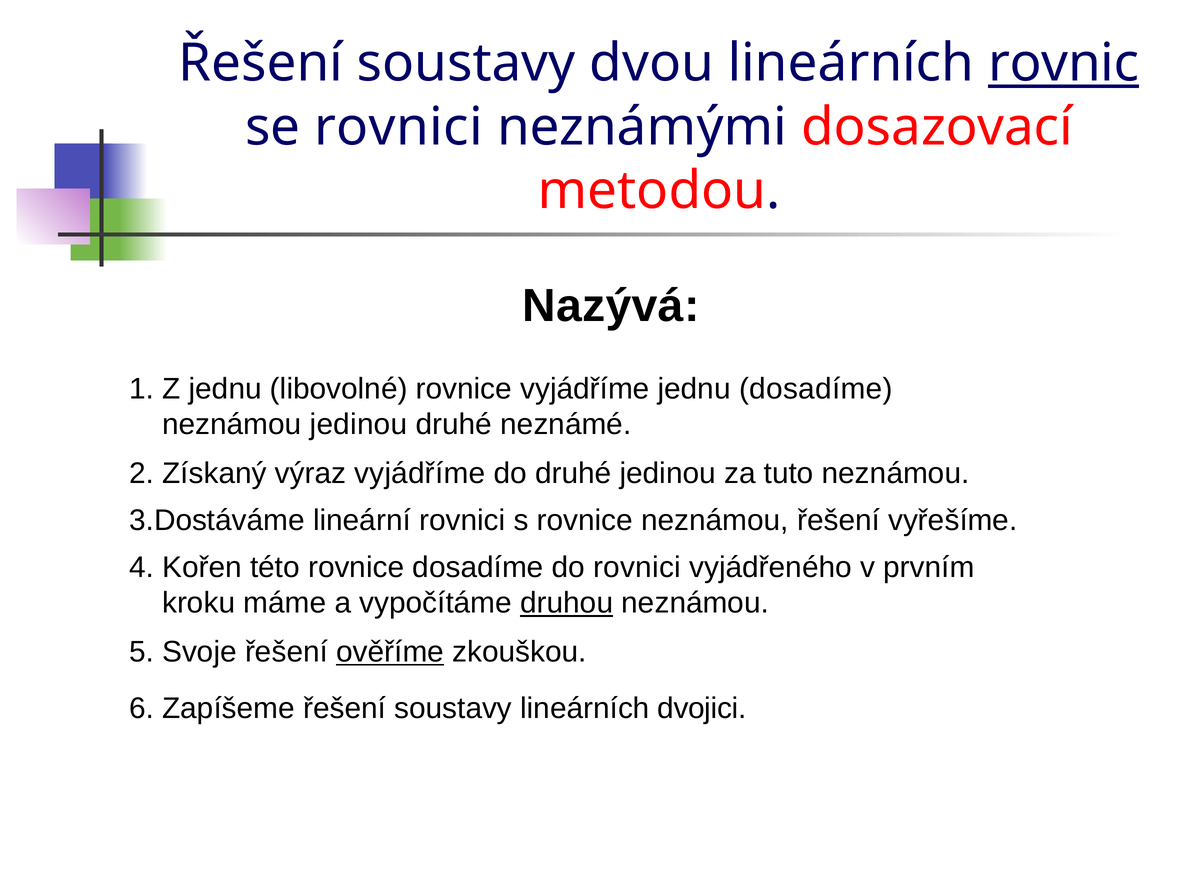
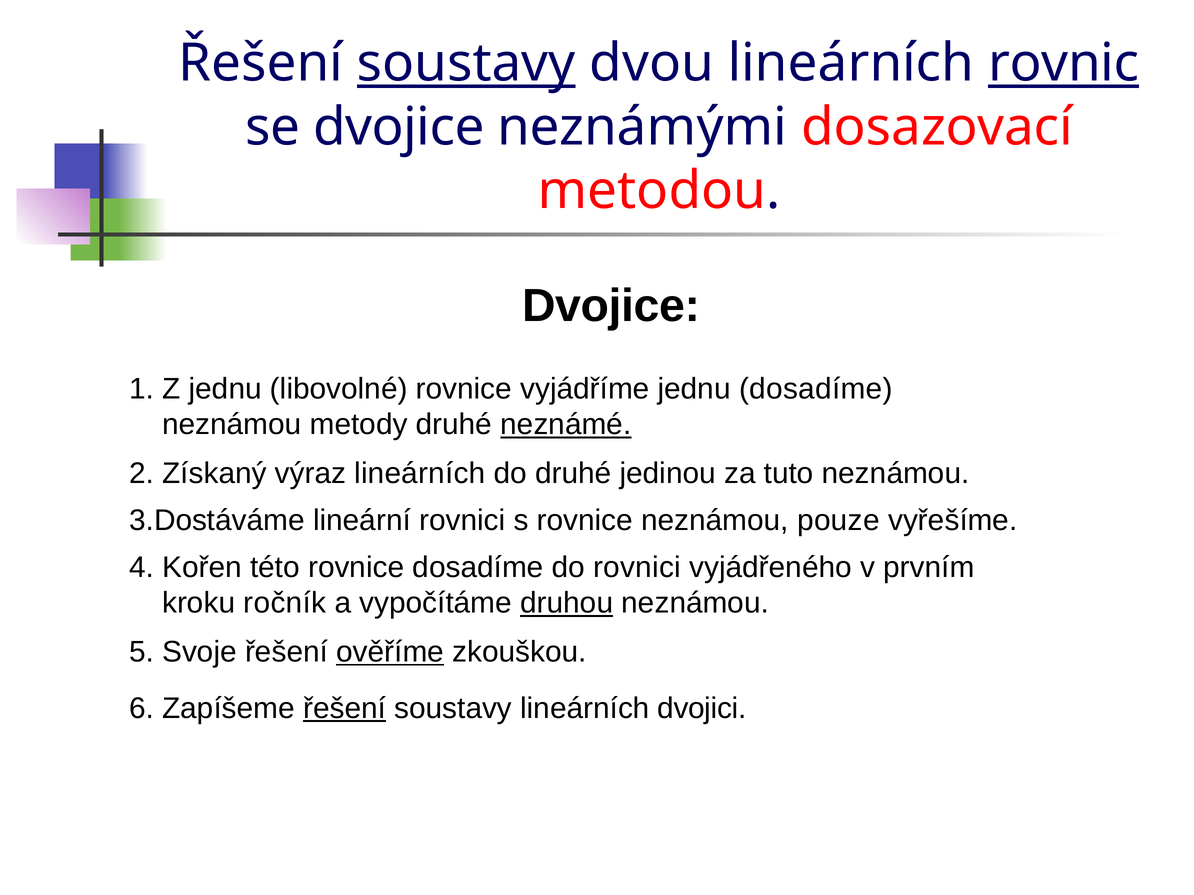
soustavy at (466, 63) underline: none -> present
se rovnici: rovnici -> dvojice
Nazývá at (611, 306): Nazývá -> Dvojice
neznámou jedinou: jedinou -> metody
neznámé underline: none -> present
výraz vyjádříme: vyjádříme -> lineárních
neznámou řešení: řešení -> pouze
máme: máme -> ročník
řešení at (345, 709) underline: none -> present
